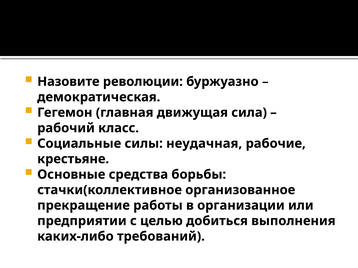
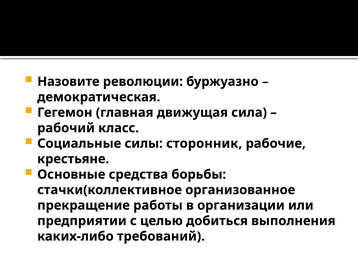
неудачная: неудачная -> сторонник
